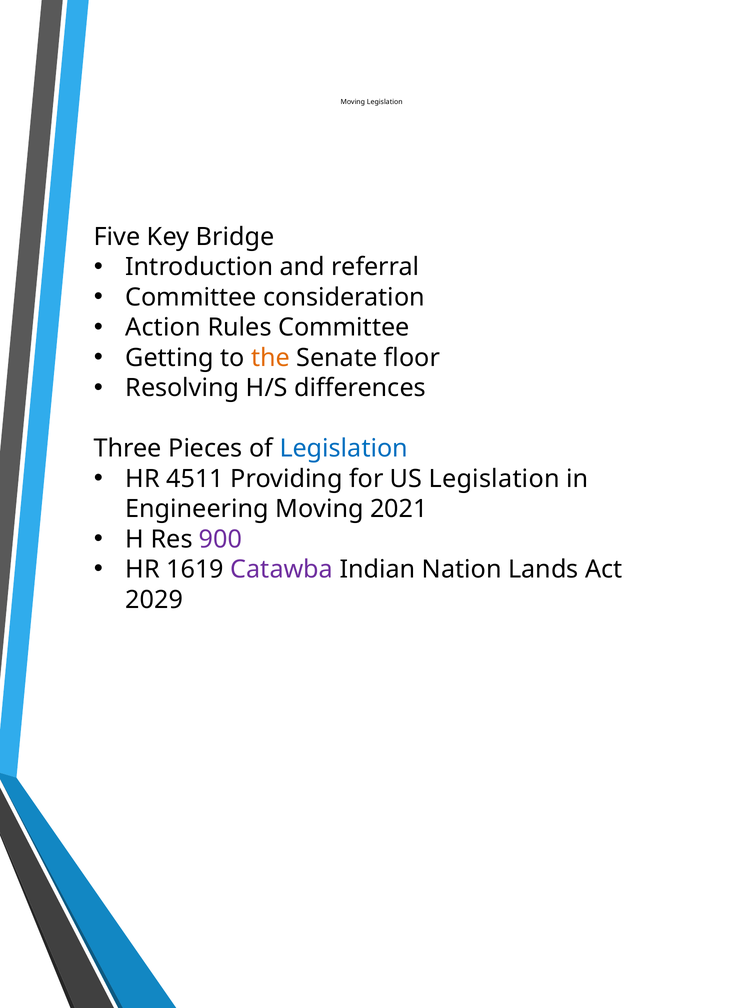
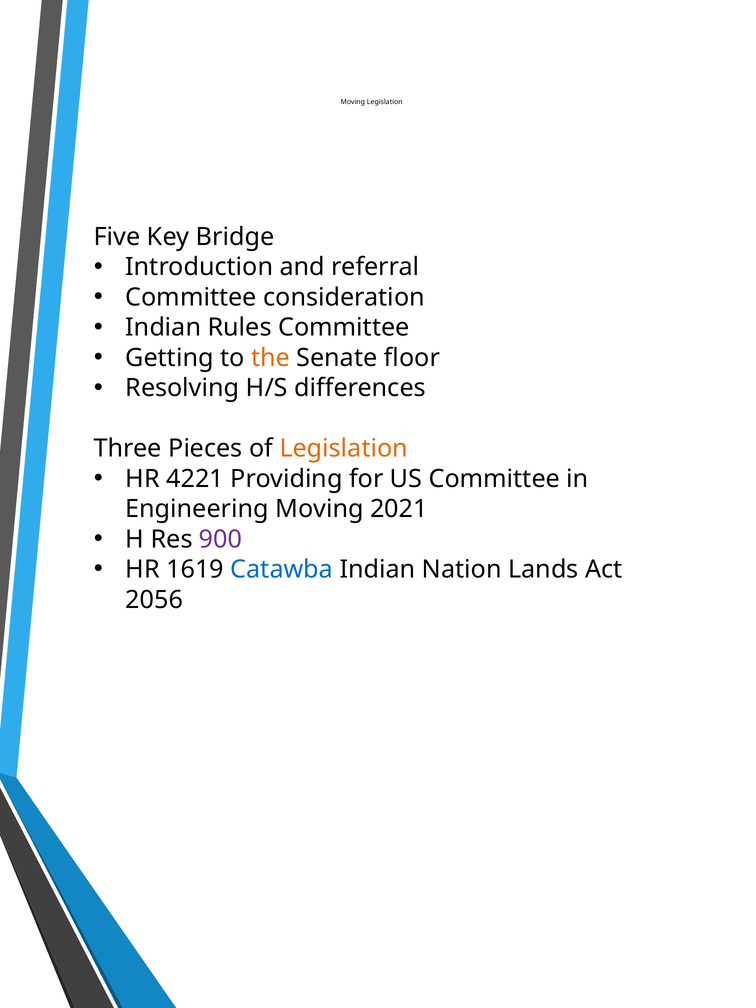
Action at (163, 328): Action -> Indian
Legislation at (344, 449) colour: blue -> orange
4511: 4511 -> 4221
US Legislation: Legislation -> Committee
Catawba colour: purple -> blue
2029: 2029 -> 2056
